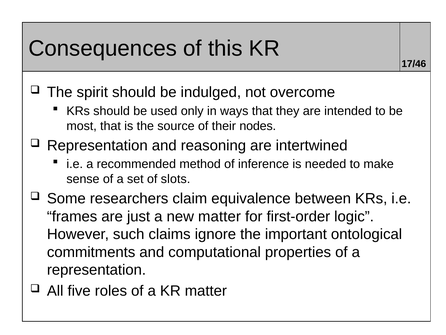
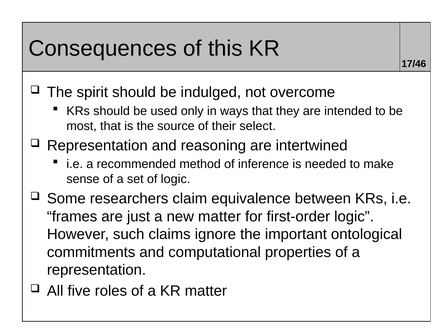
nodes: nodes -> select
of slots: slots -> logic
